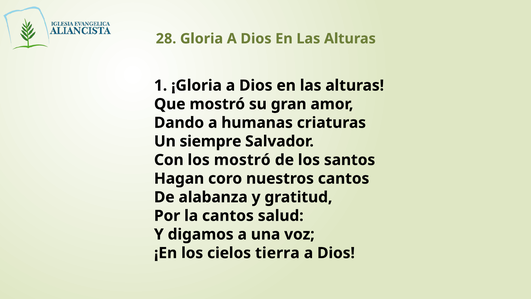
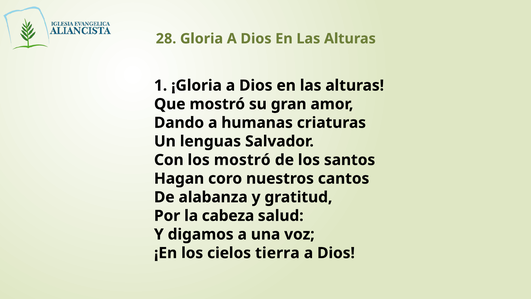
siempre: siempre -> lenguas
la cantos: cantos -> cabeza
